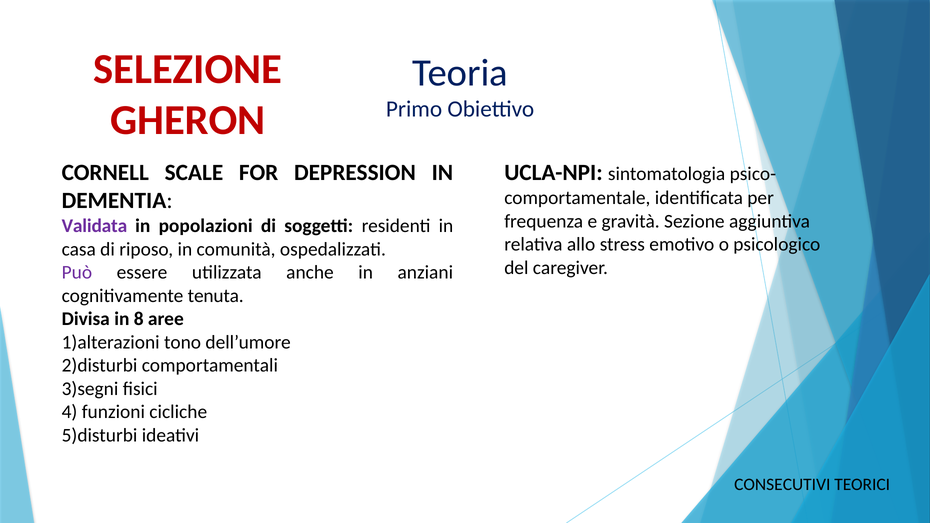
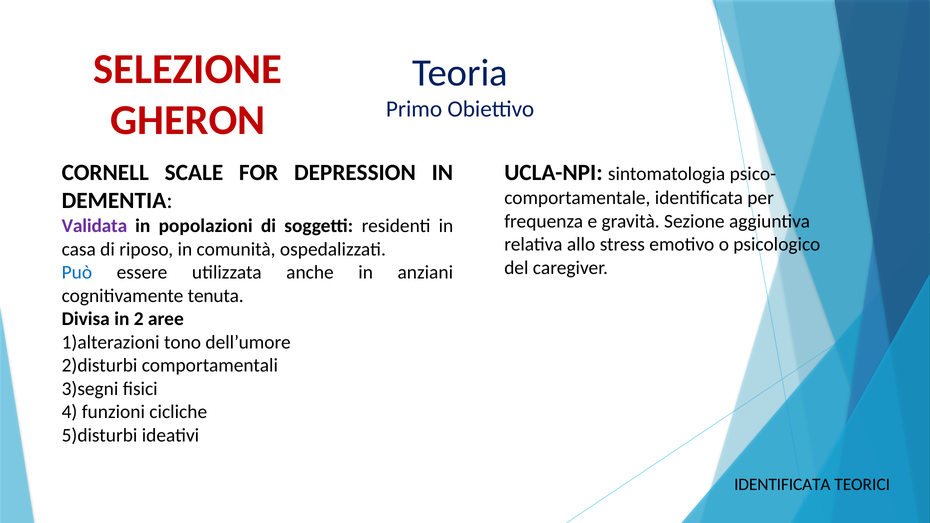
Può colour: purple -> blue
8: 8 -> 2
CONSECUTIVI at (782, 485): CONSECUTIVI -> IDENTIFICATA
